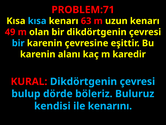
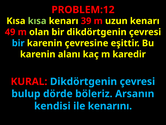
PROBLEM:71: PROBLEM:71 -> PROBLEM:12
kısa at (37, 21) colour: light blue -> light green
63: 63 -> 39
Buluruz: Buluruz -> Arsanın
